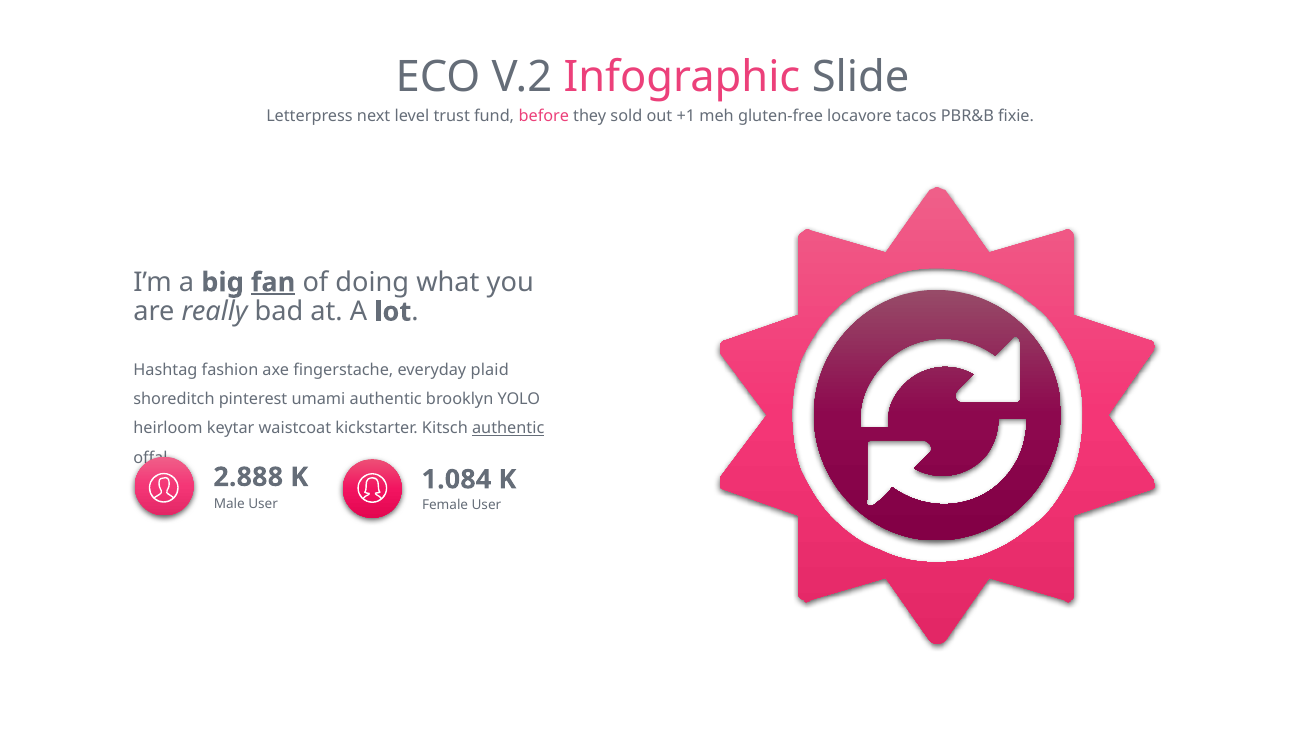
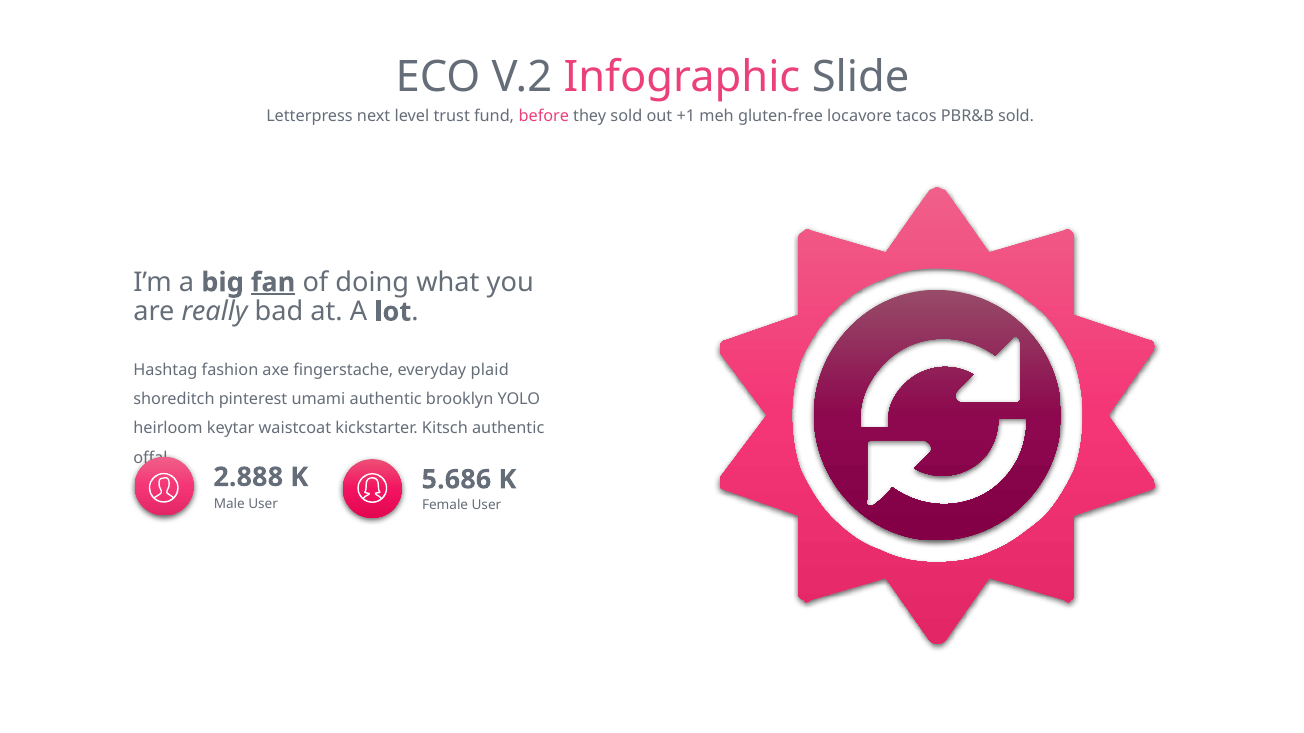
PBR&B fixie: fixie -> sold
authentic at (508, 429) underline: present -> none
1.084: 1.084 -> 5.686
